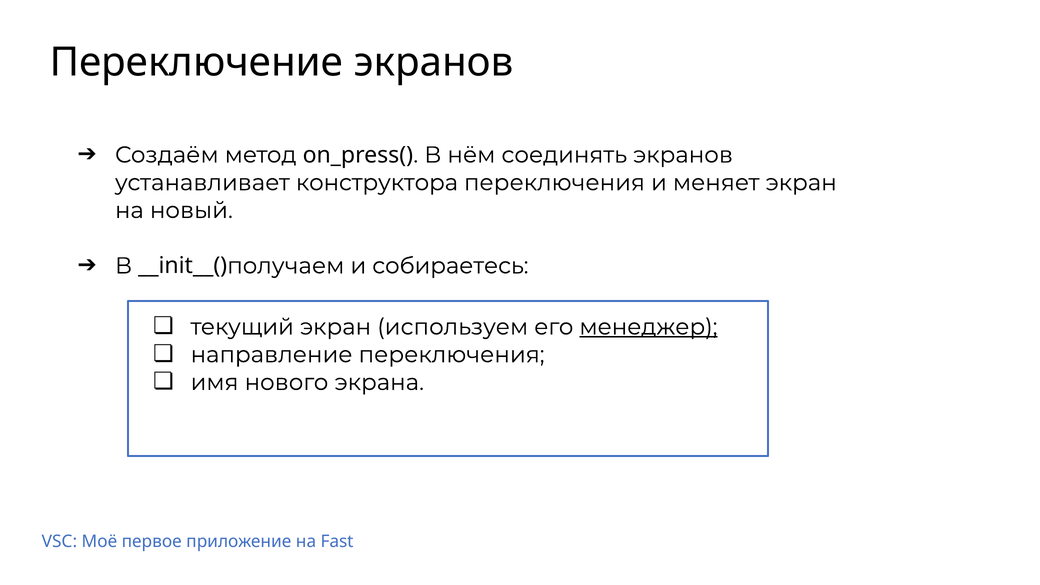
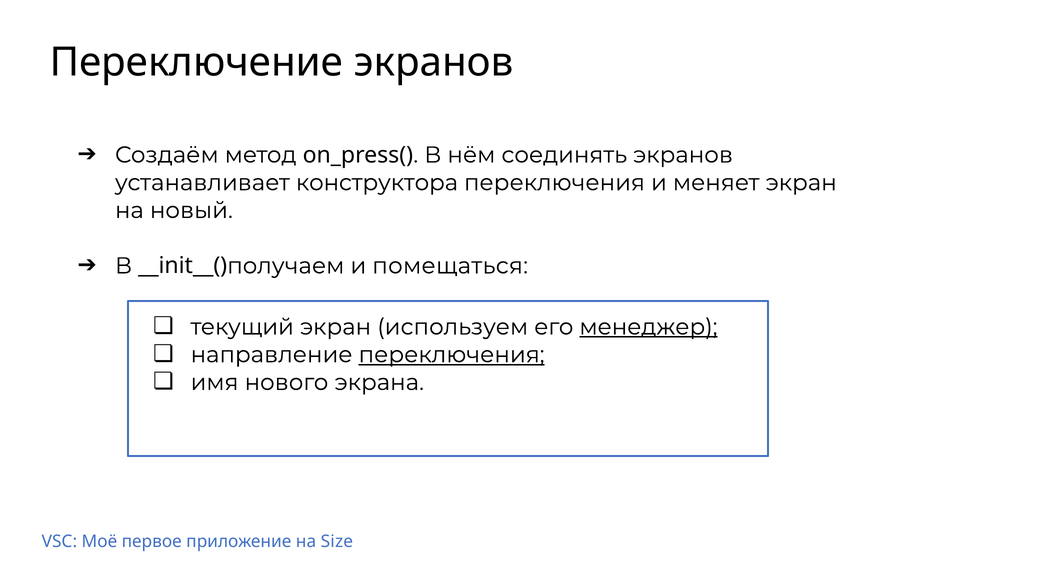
собираетесь: собираетесь -> помещаться
переключения at (452, 355) underline: none -> present
Fast: Fast -> Size
